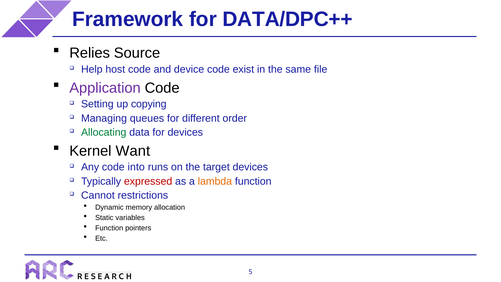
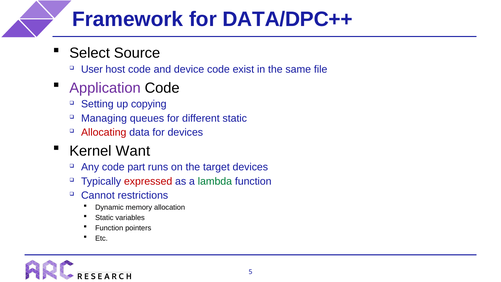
Relies: Relies -> Select
Help: Help -> User
different order: order -> static
Allocating colour: green -> red
into: into -> part
lambda colour: orange -> green
